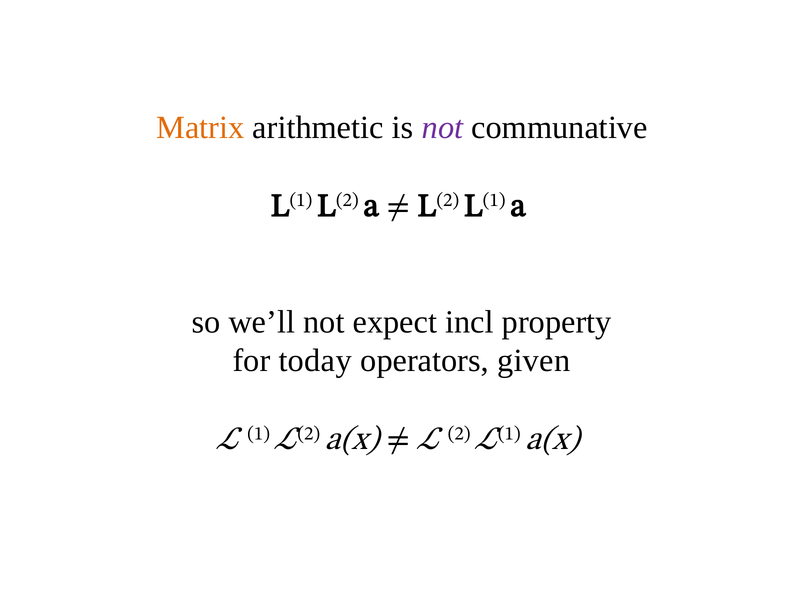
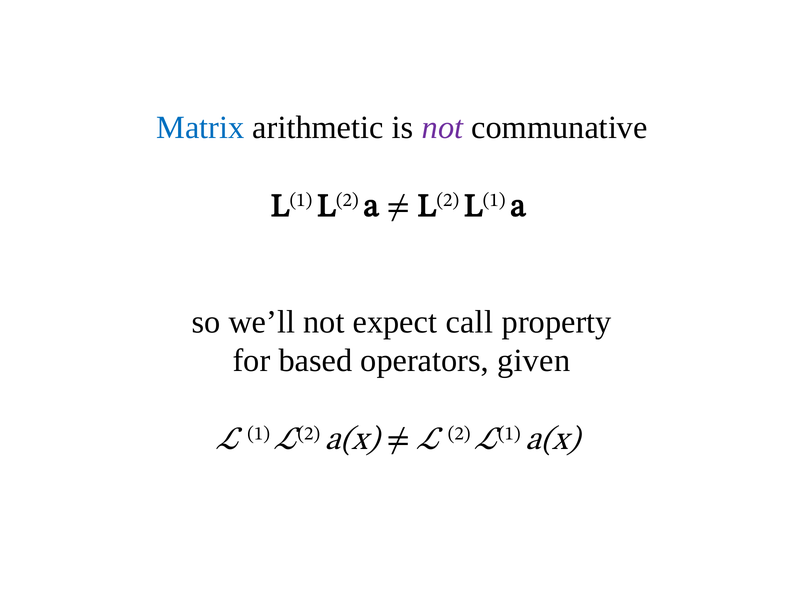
Matrix colour: orange -> blue
incl: incl -> call
today: today -> based
